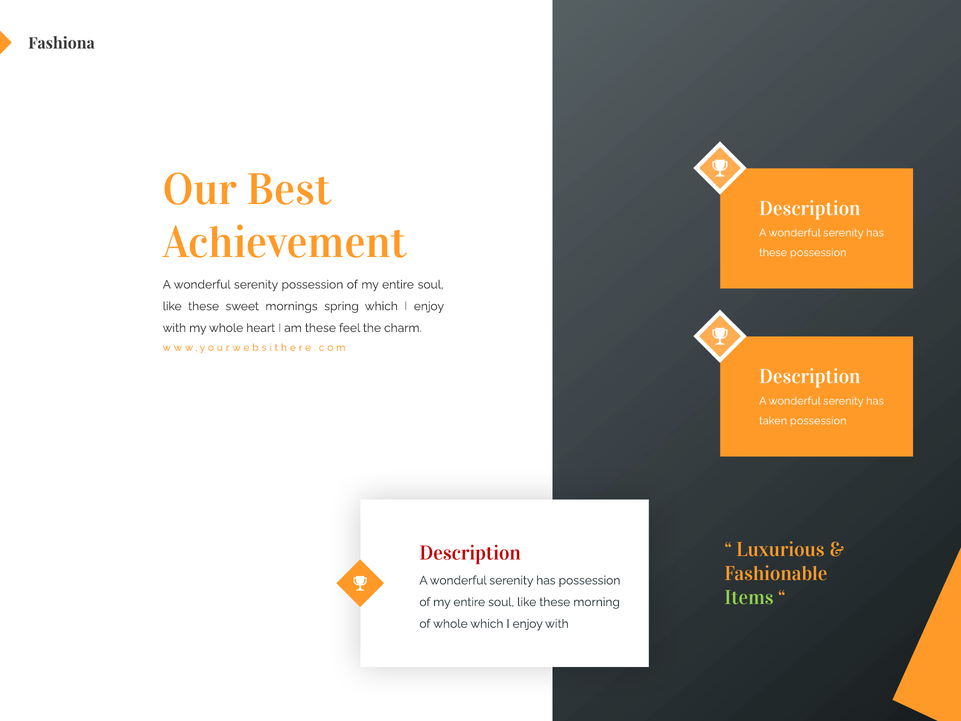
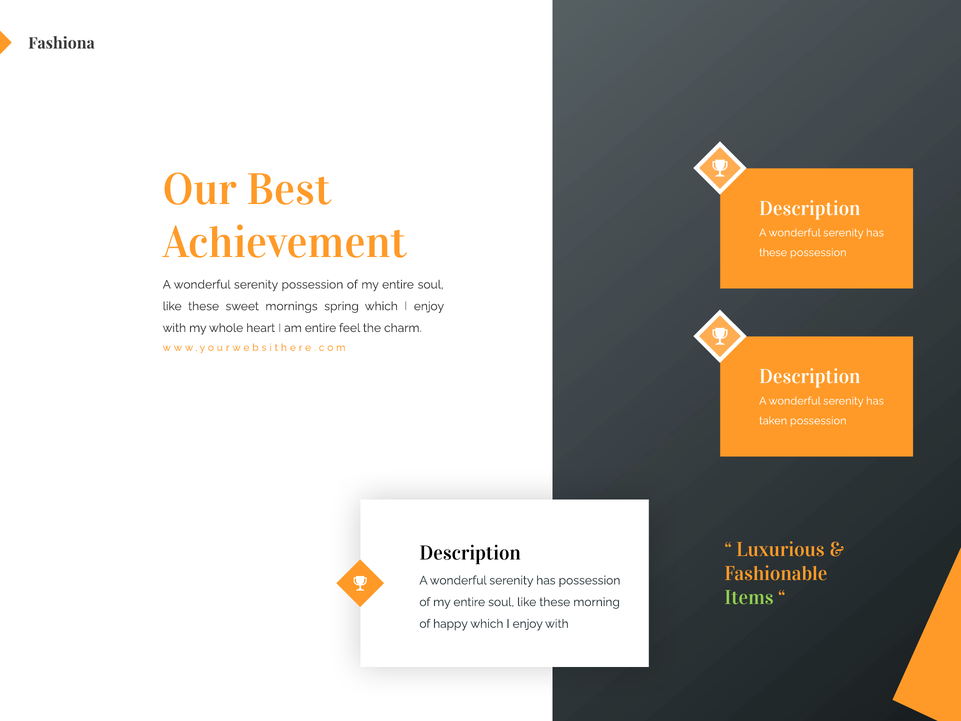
am these: these -> entire
Description at (470, 553) colour: red -> black
of whole: whole -> happy
